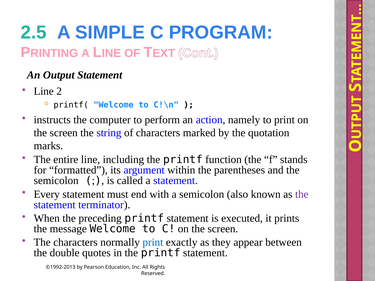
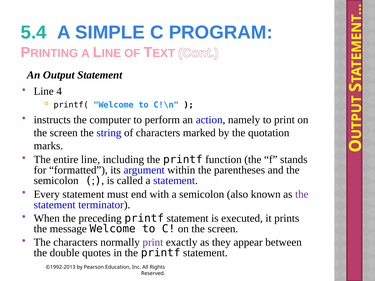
2.5: 2.5 -> 5.4
2: 2 -> 4
print at (153, 243) colour: blue -> purple
